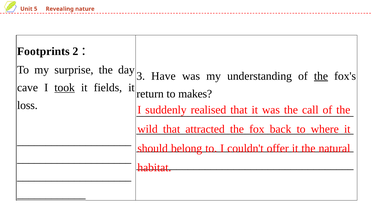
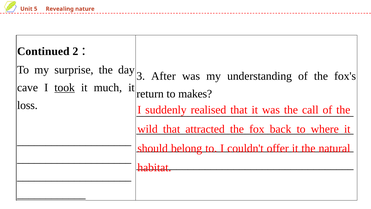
Footprints: Footprints -> Continued
Have: Have -> After
the at (321, 76) underline: present -> none
fields: fields -> much
